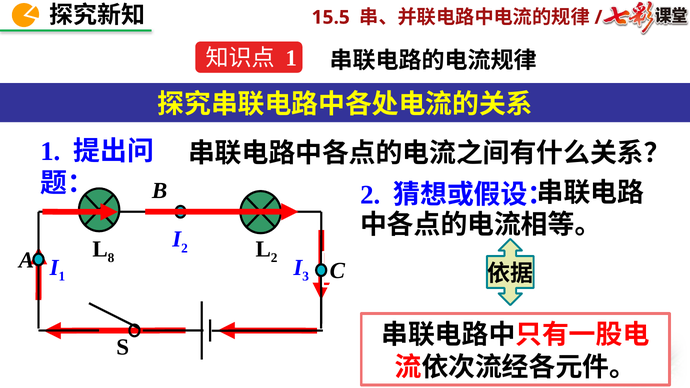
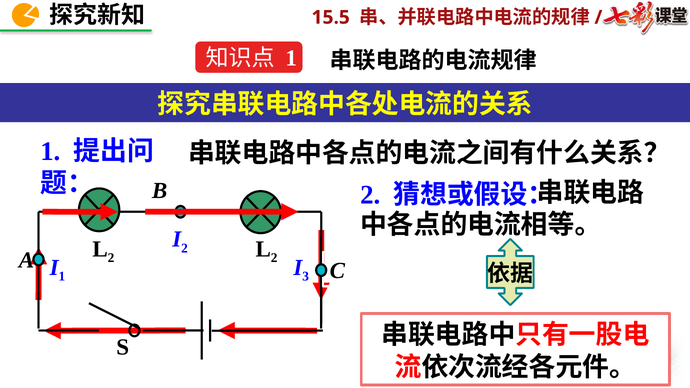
8 at (111, 258): 8 -> 2
